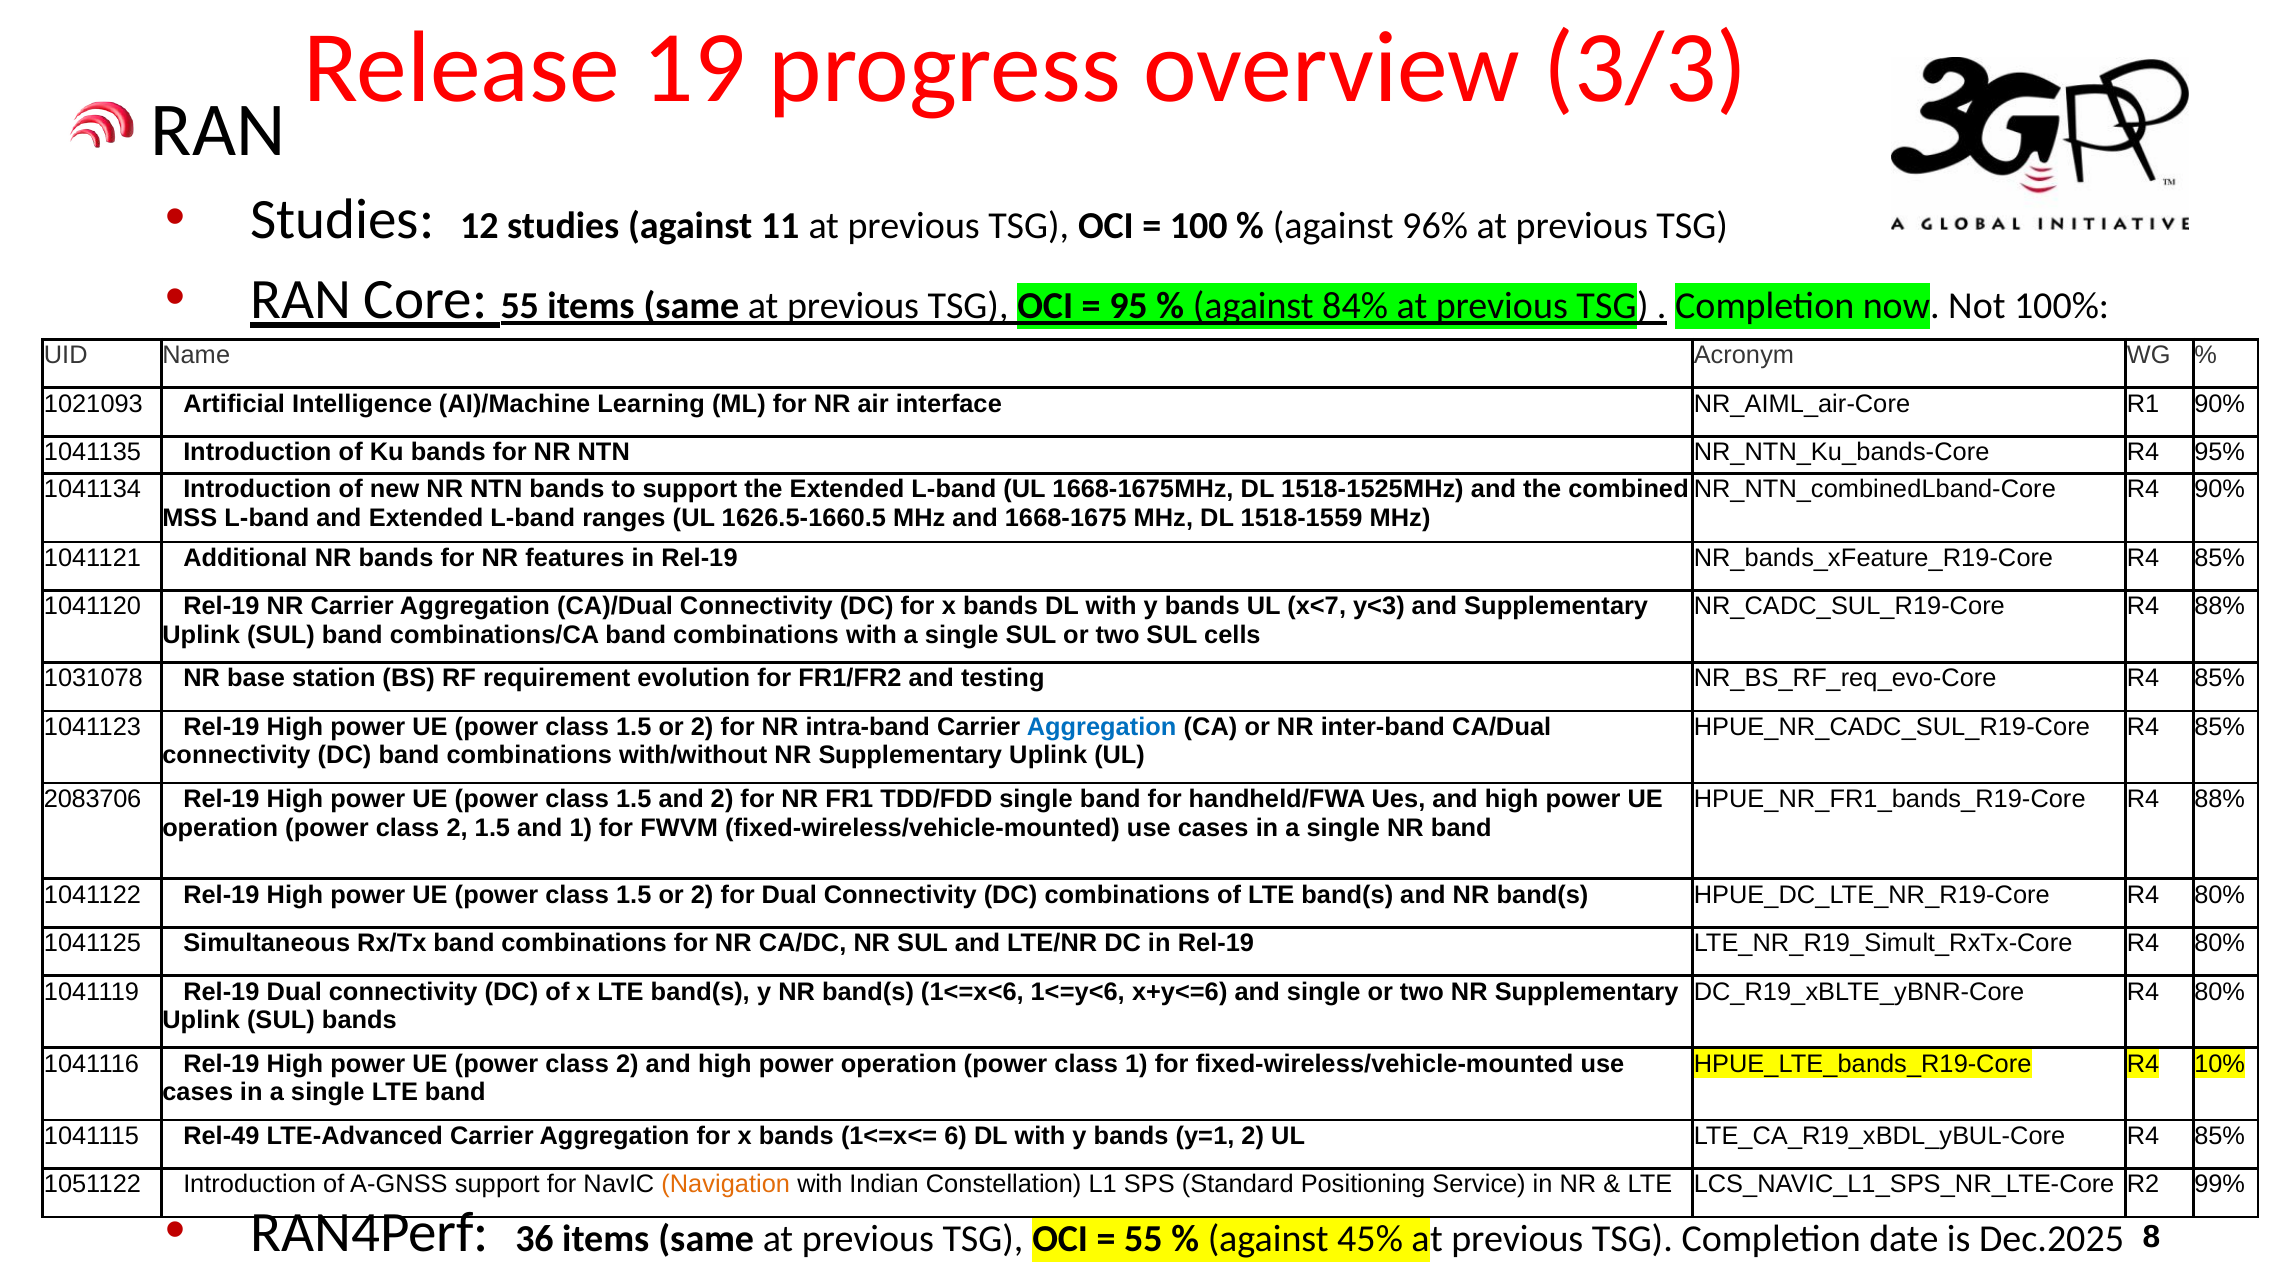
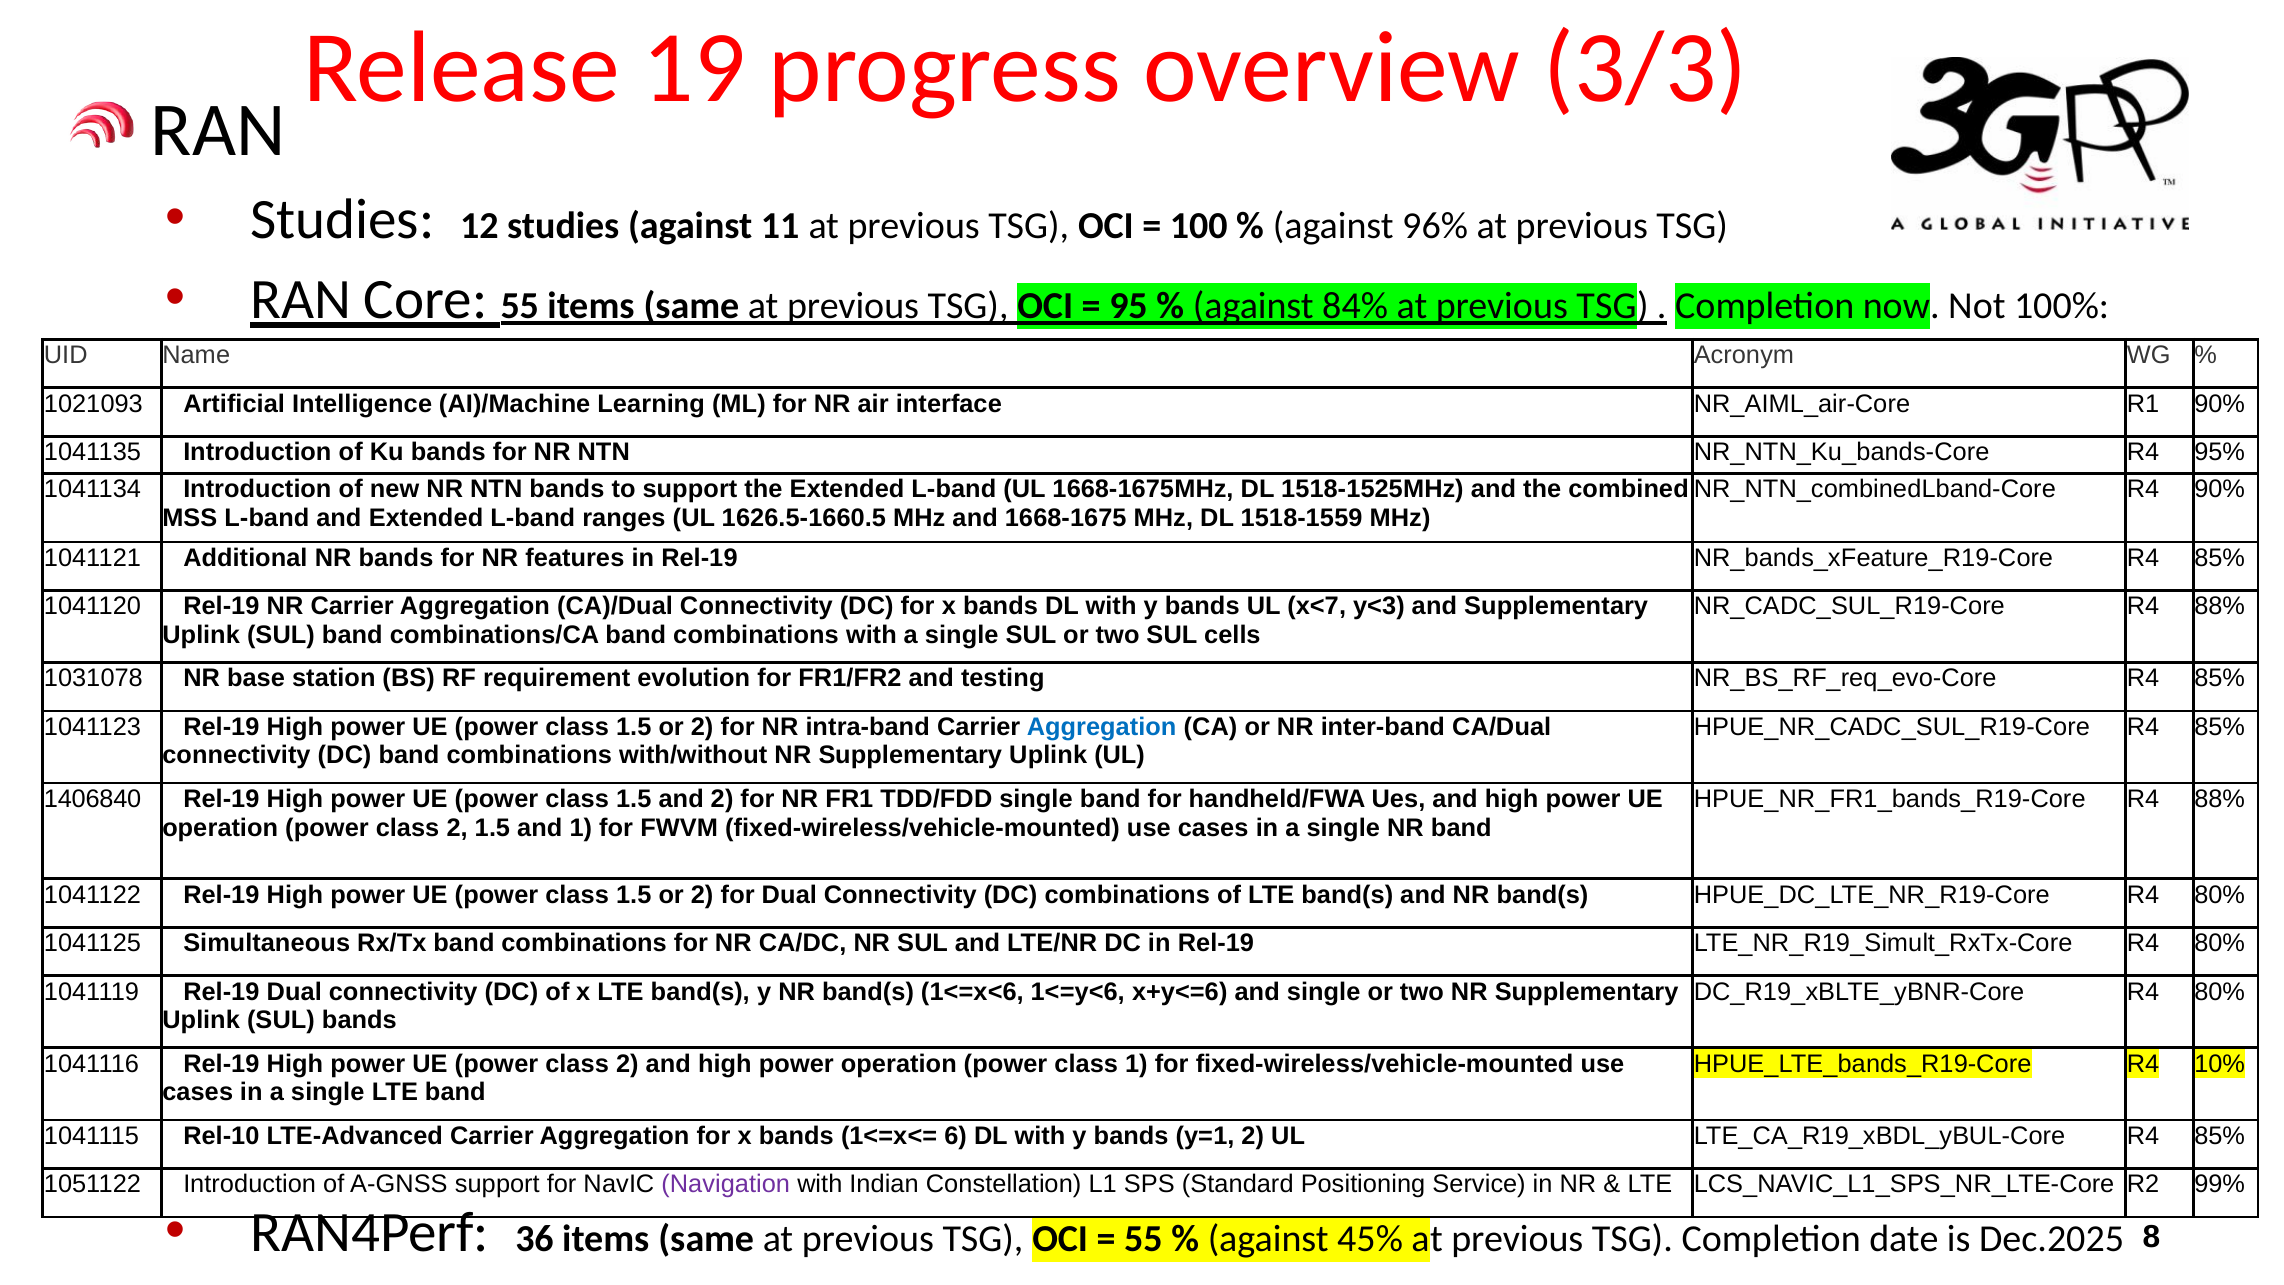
2083706: 2083706 -> 1406840
Rel-49: Rel-49 -> Rel-10
Navigation colour: orange -> purple
